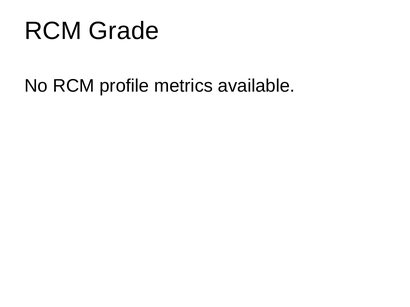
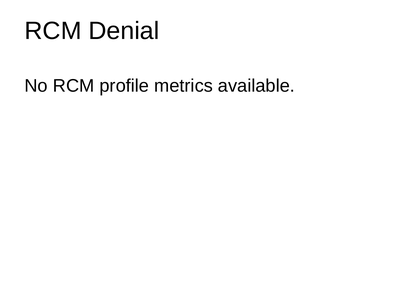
Grade: Grade -> Denial
